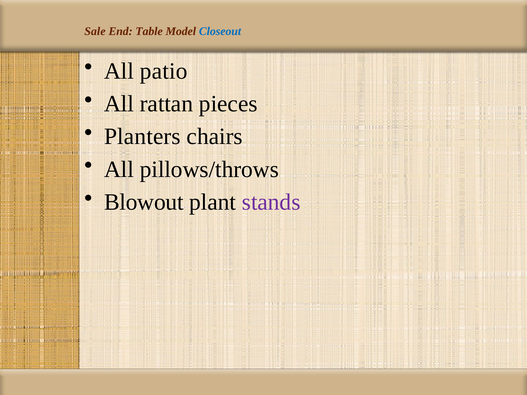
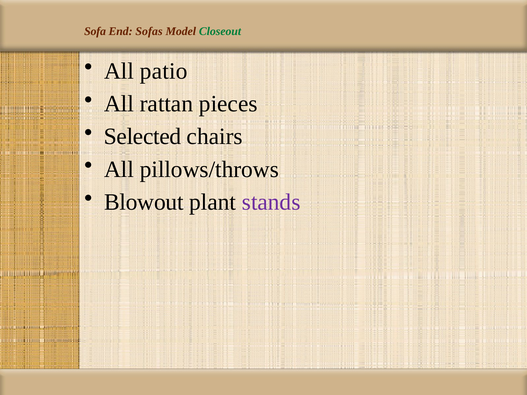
Sale: Sale -> Sofa
Table: Table -> Sofas
Closeout colour: blue -> green
Planters: Planters -> Selected
